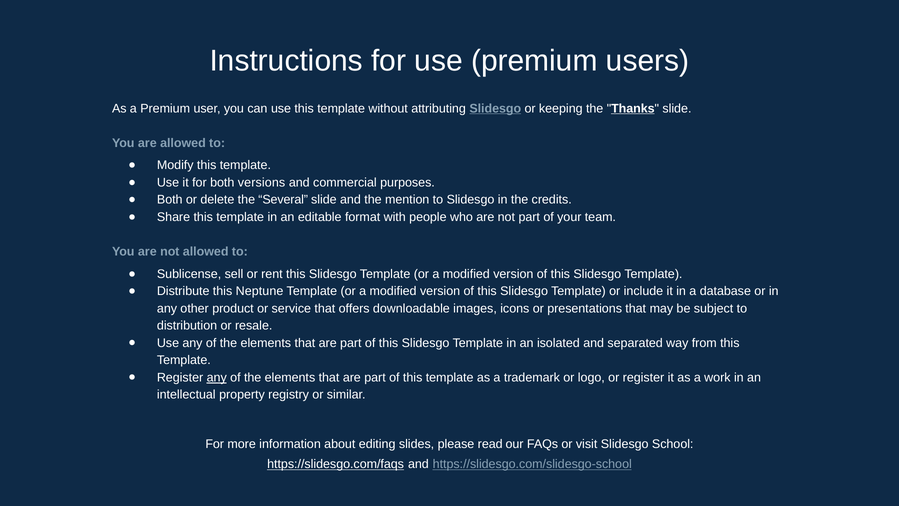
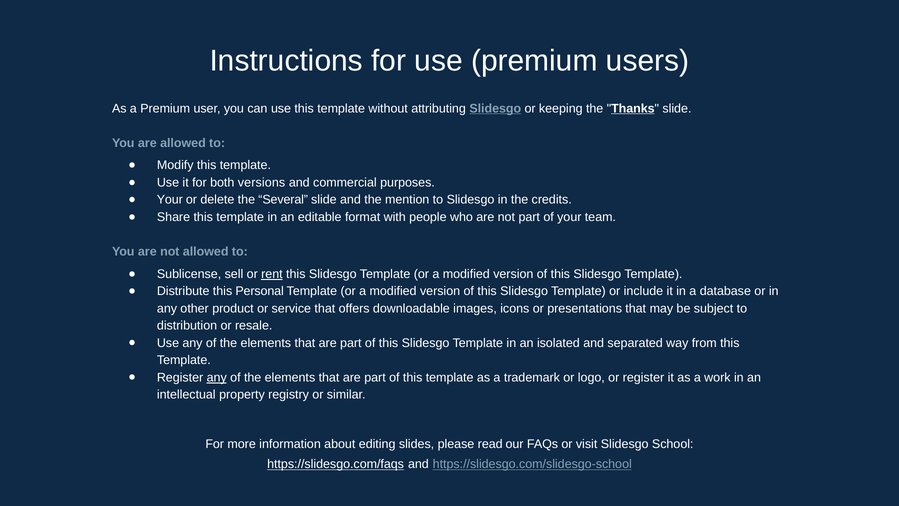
Both at (170, 200): Both -> Your
rent underline: none -> present
Neptune: Neptune -> Personal
